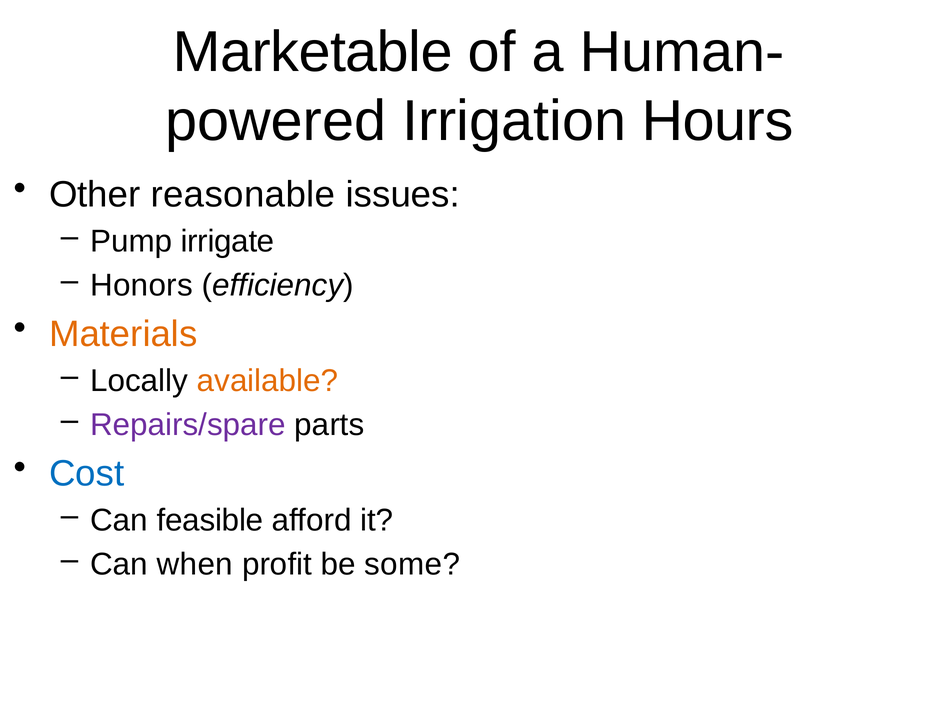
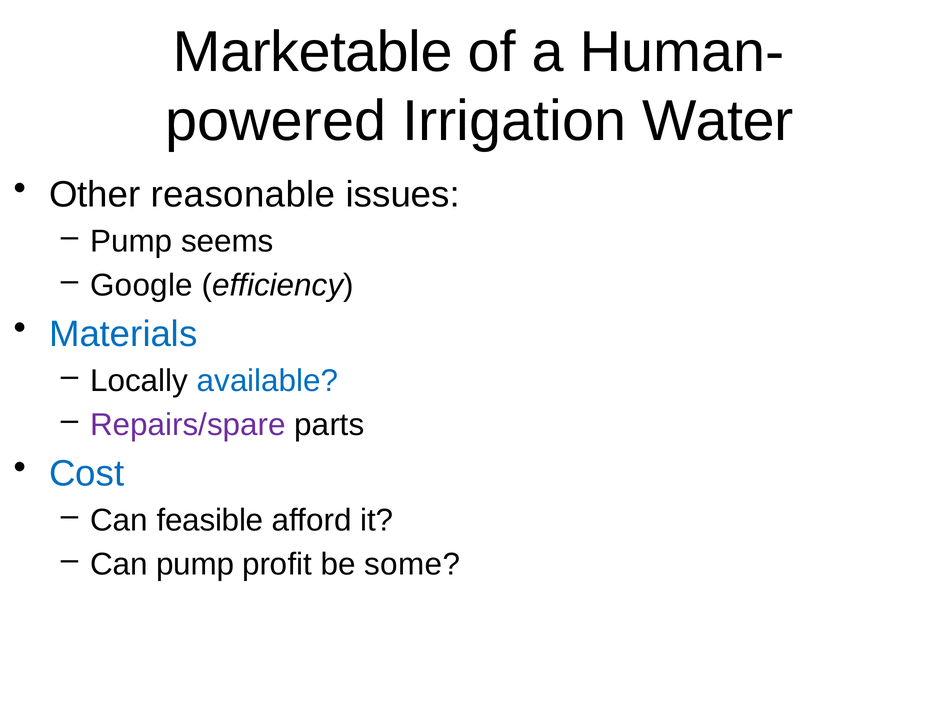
Hours: Hours -> Water
irrigate: irrigate -> seems
Honors: Honors -> Google
Materials colour: orange -> blue
available colour: orange -> blue
Can when: when -> pump
